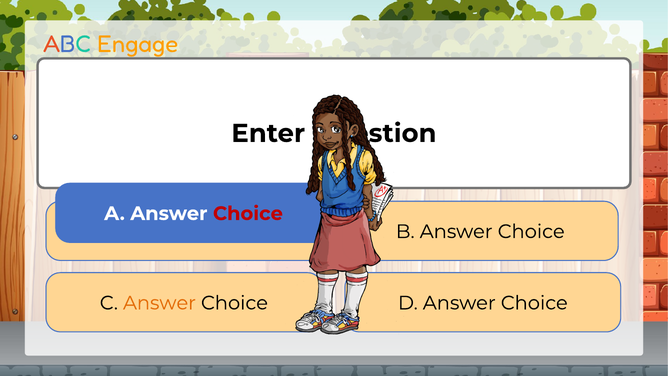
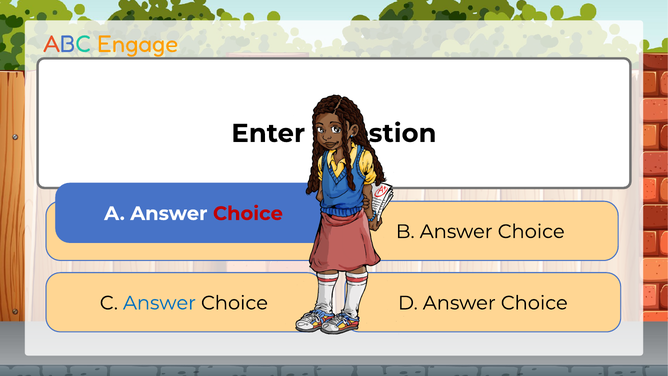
Answer at (159, 303) colour: orange -> blue
